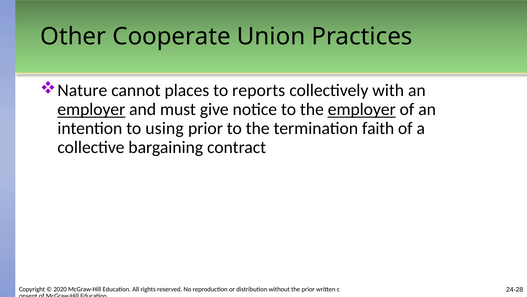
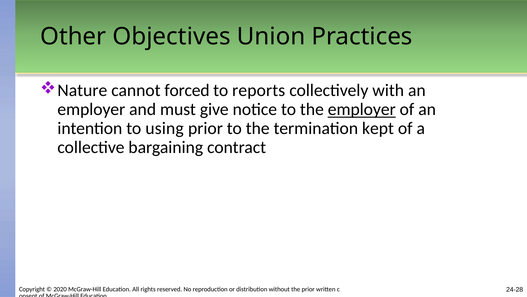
Cooperate: Cooperate -> Objectives
places: places -> forced
employer at (91, 109) underline: present -> none
faith: faith -> kept
